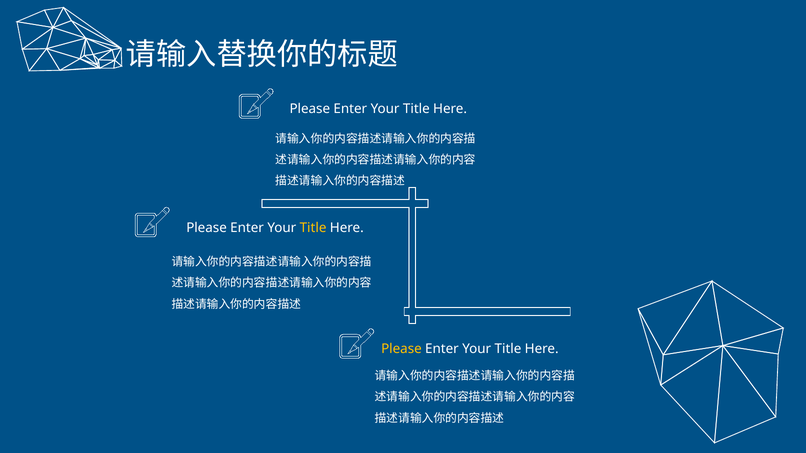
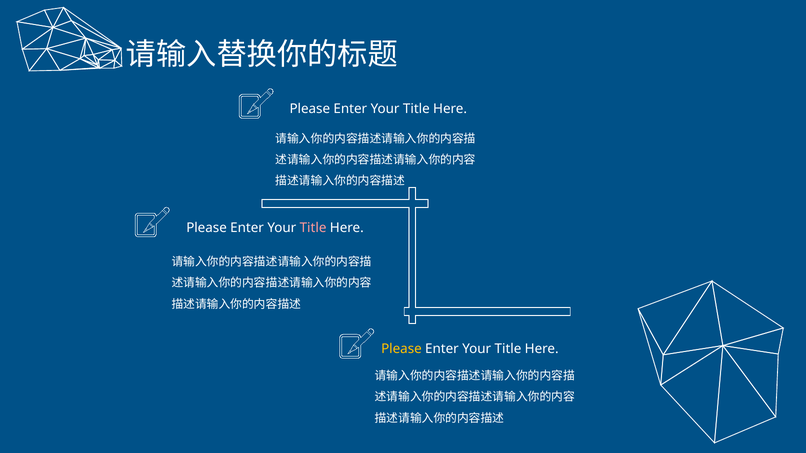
Title at (313, 228) colour: yellow -> pink
